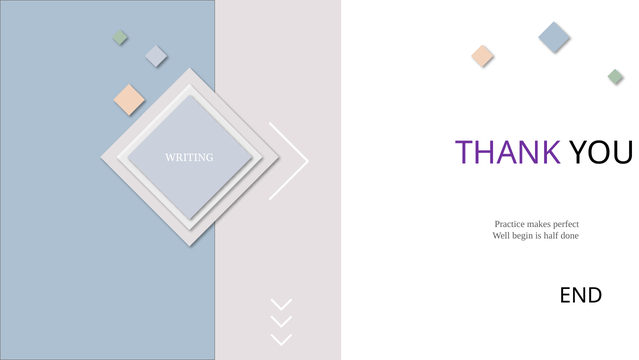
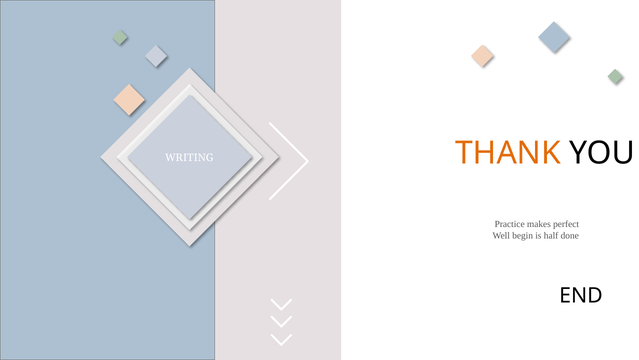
THANK colour: purple -> orange
